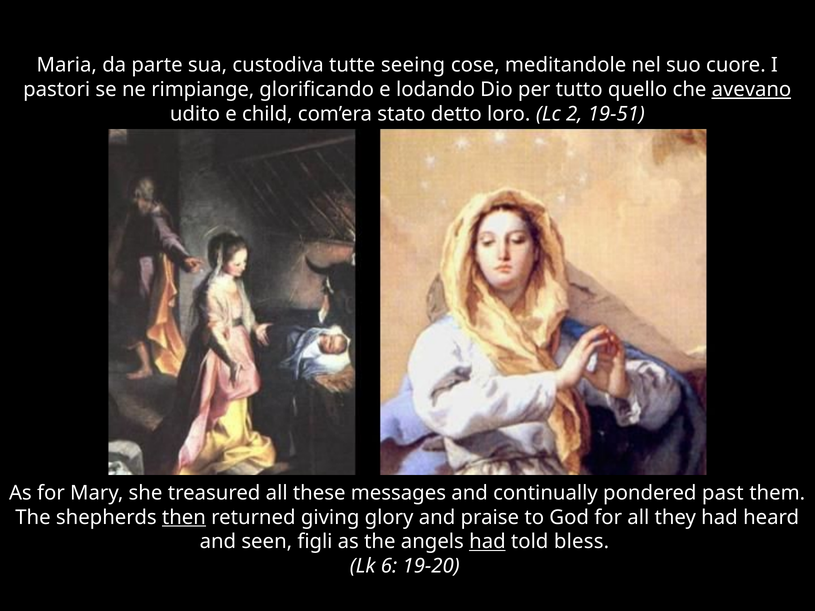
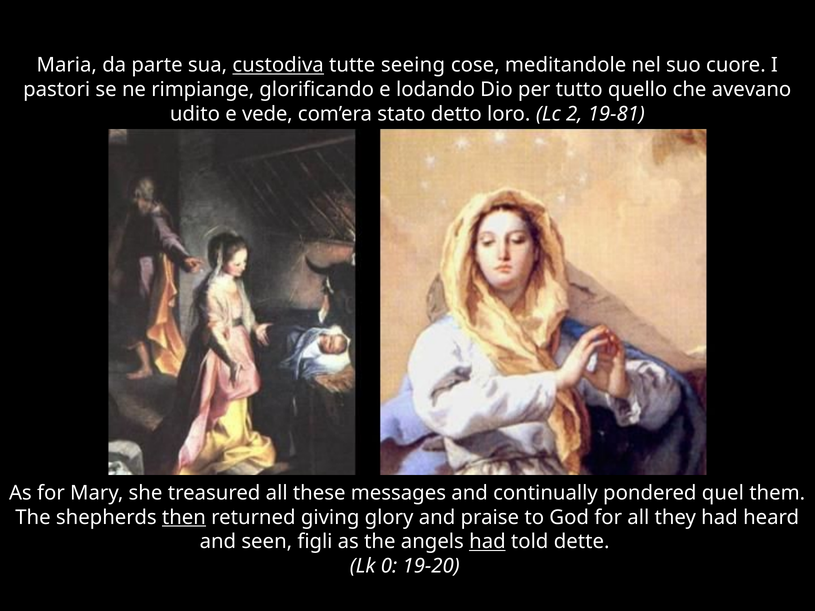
custodiva underline: none -> present
avevano underline: present -> none
child: child -> vede
19-51: 19-51 -> 19-81
past: past -> quel
bless: bless -> dette
6: 6 -> 0
